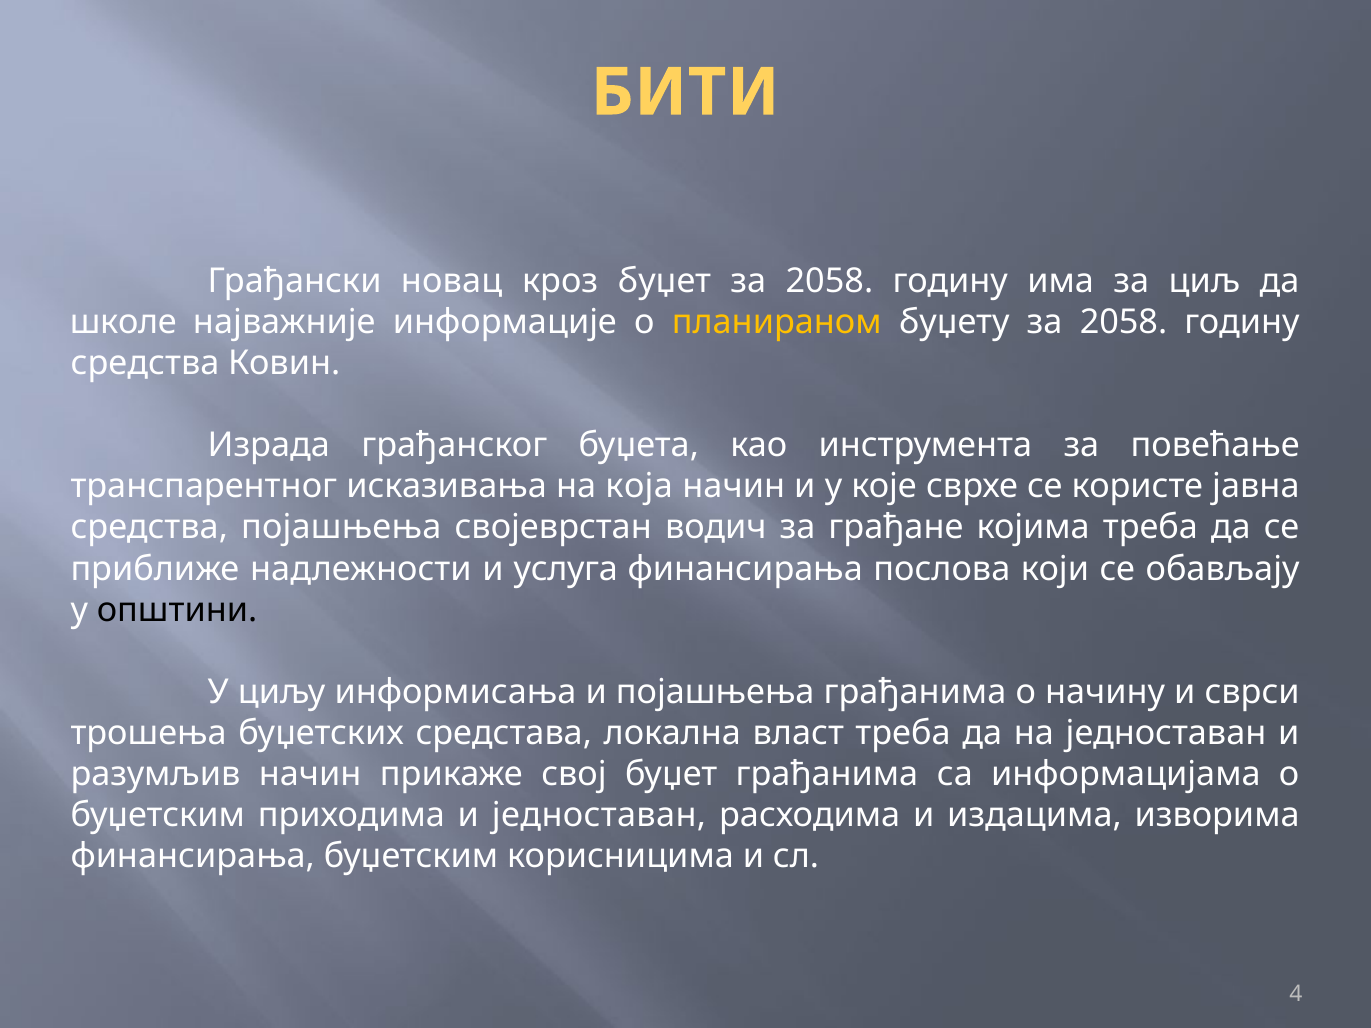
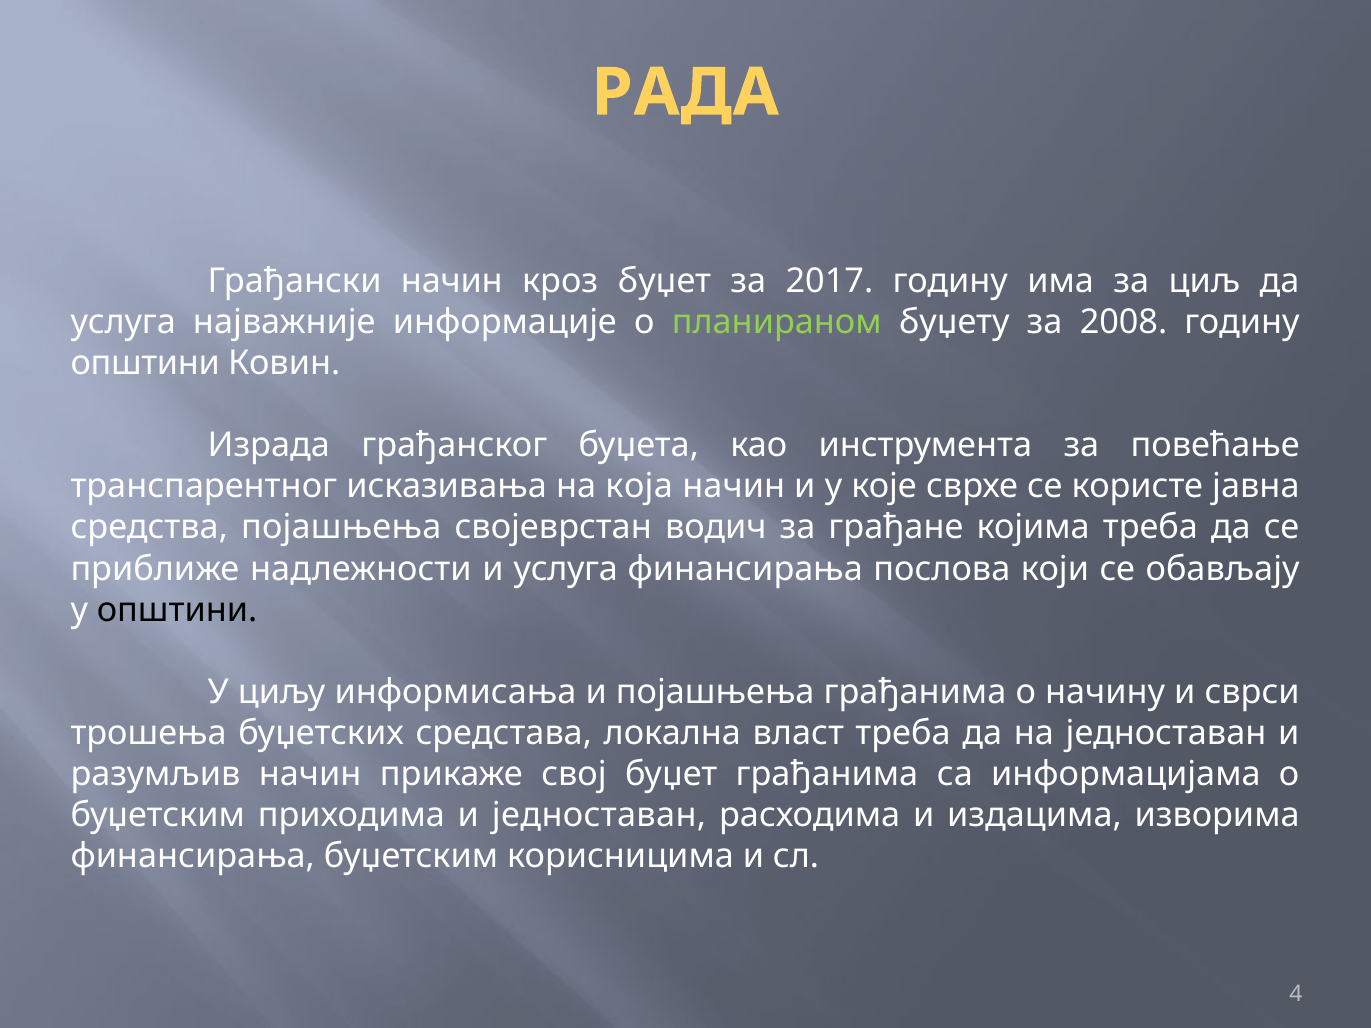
БИТИ: БИТИ -> РАДА
Грађански новац: новац -> начин
буџет за 2058: 2058 -> 2017
школе at (123, 322): школе -> услуга
планираном colour: yellow -> light green
буџету за 2058: 2058 -> 2008
средства at (145, 363): средства -> општини
